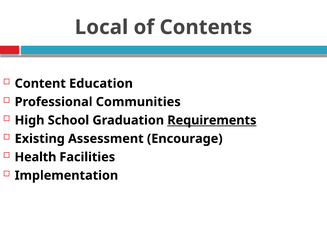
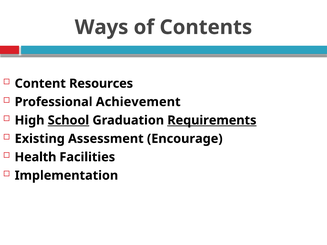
Local: Local -> Ways
Education: Education -> Resources
Communities: Communities -> Achievement
School underline: none -> present
